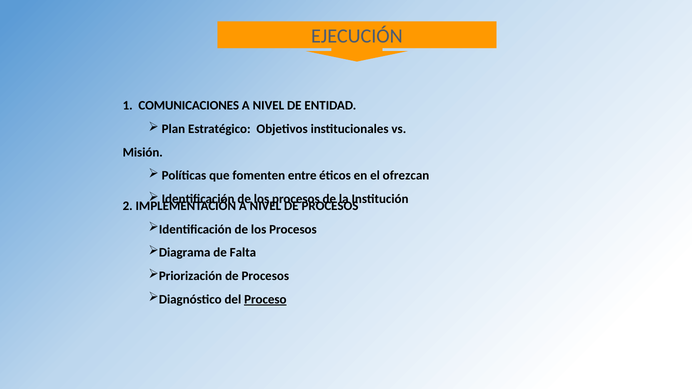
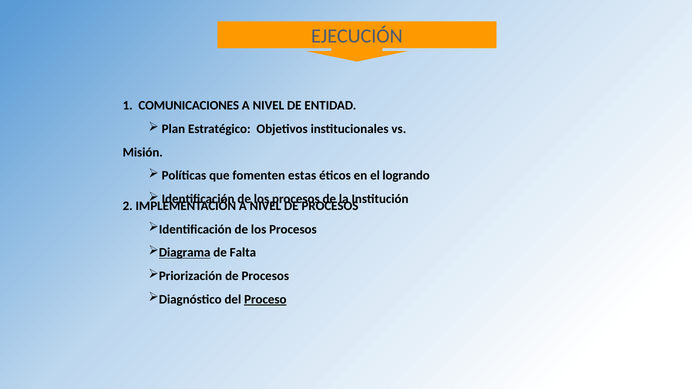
entre: entre -> estas
ofrezcan: ofrezcan -> logrando
Diagrama underline: none -> present
